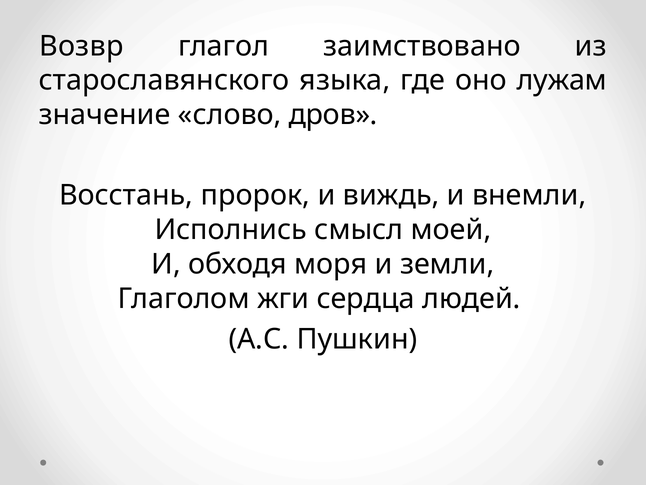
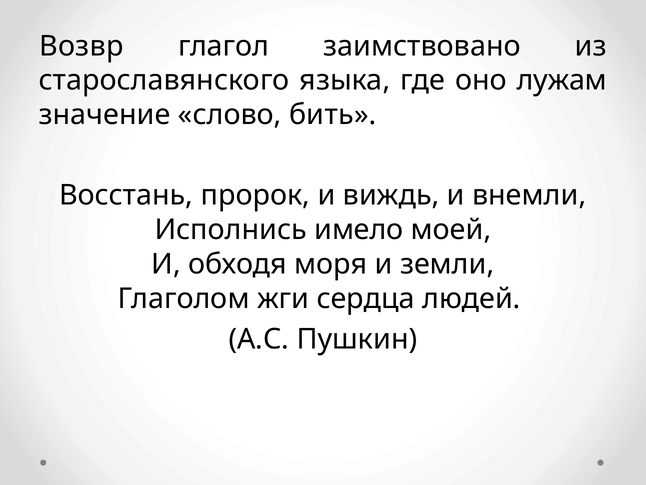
дров: дров -> бить
смысл: смысл -> имело
